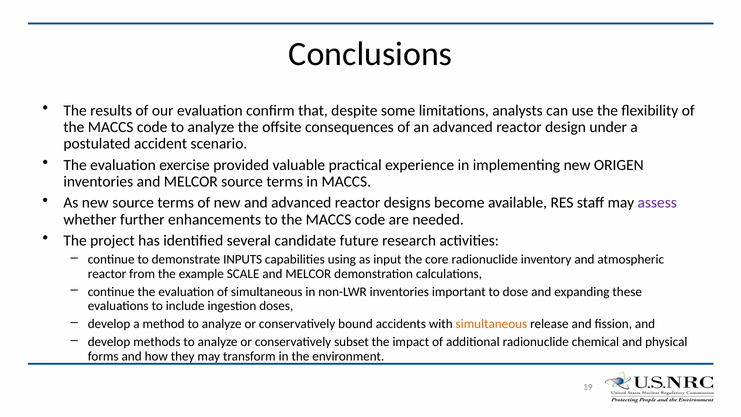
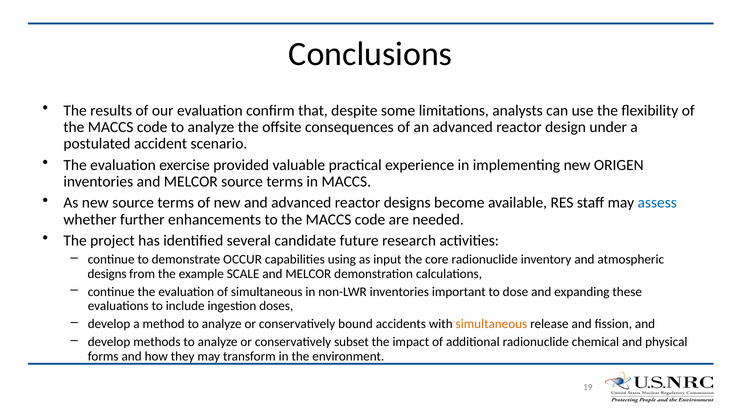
assess colour: purple -> blue
INPUTS: INPUTS -> OCCUR
reactor at (107, 274): reactor -> designs
